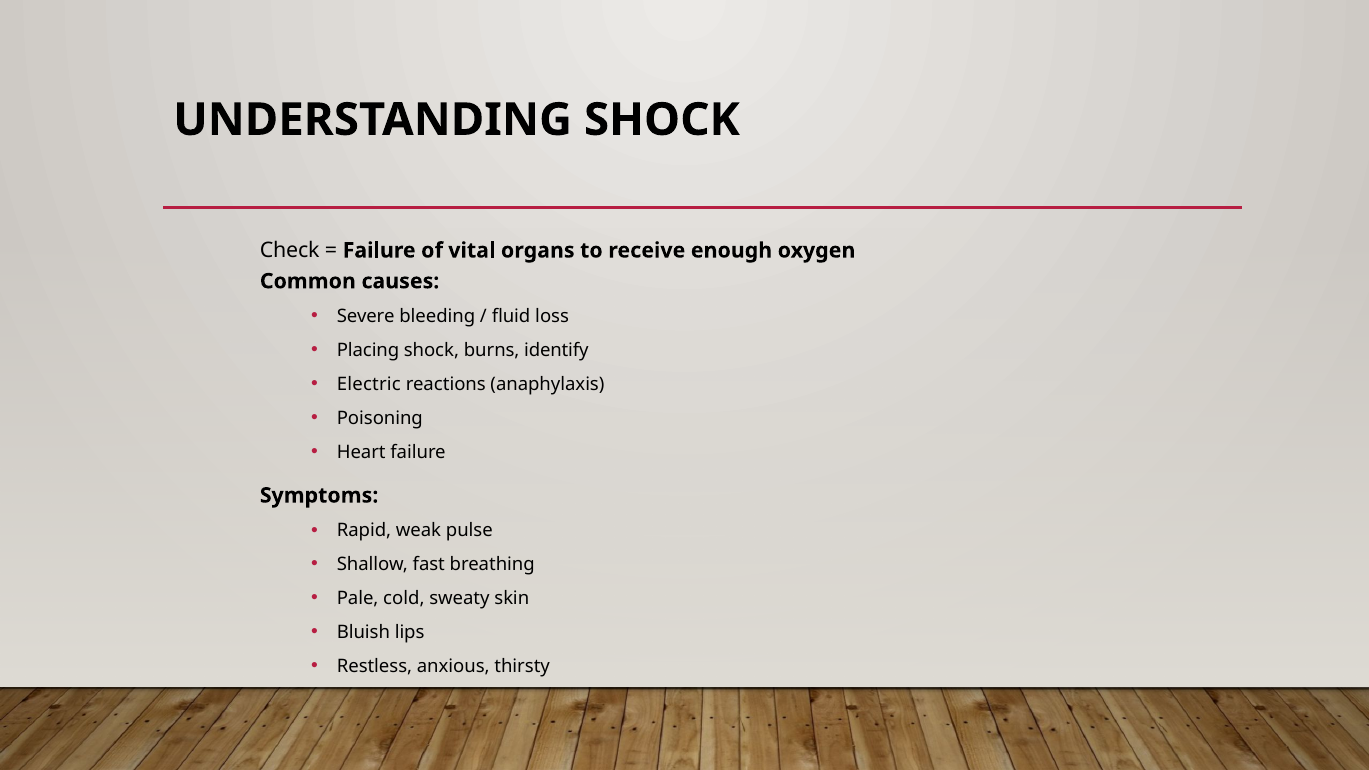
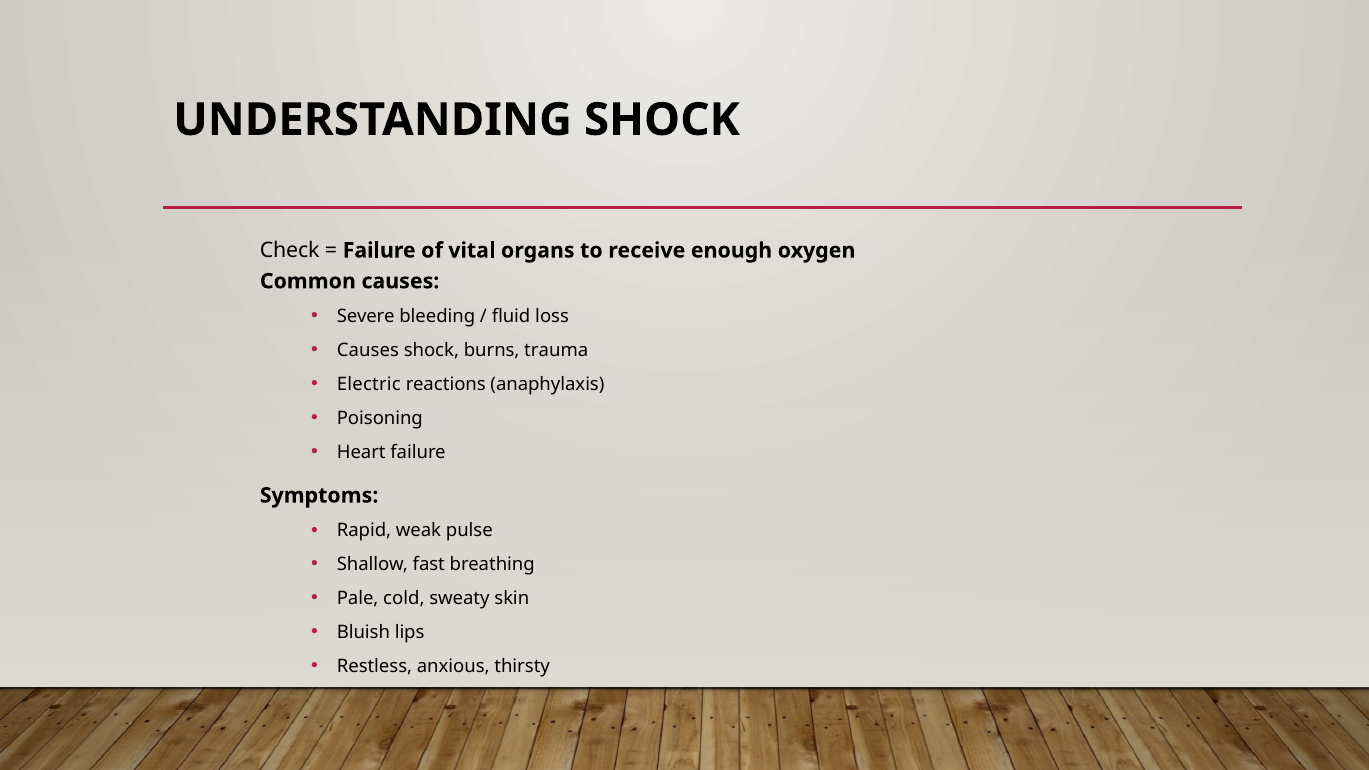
Placing at (368, 350): Placing -> Causes
identify: identify -> trauma
